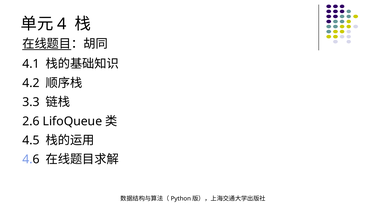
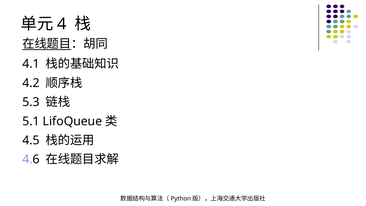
3.3: 3.3 -> 5.3
2.6: 2.6 -> 5.1
